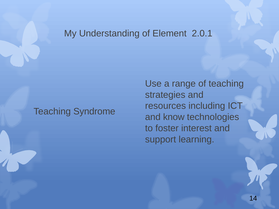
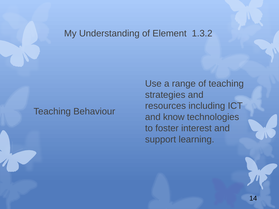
2.0.1: 2.0.1 -> 1.3.2
Syndrome: Syndrome -> Behaviour
